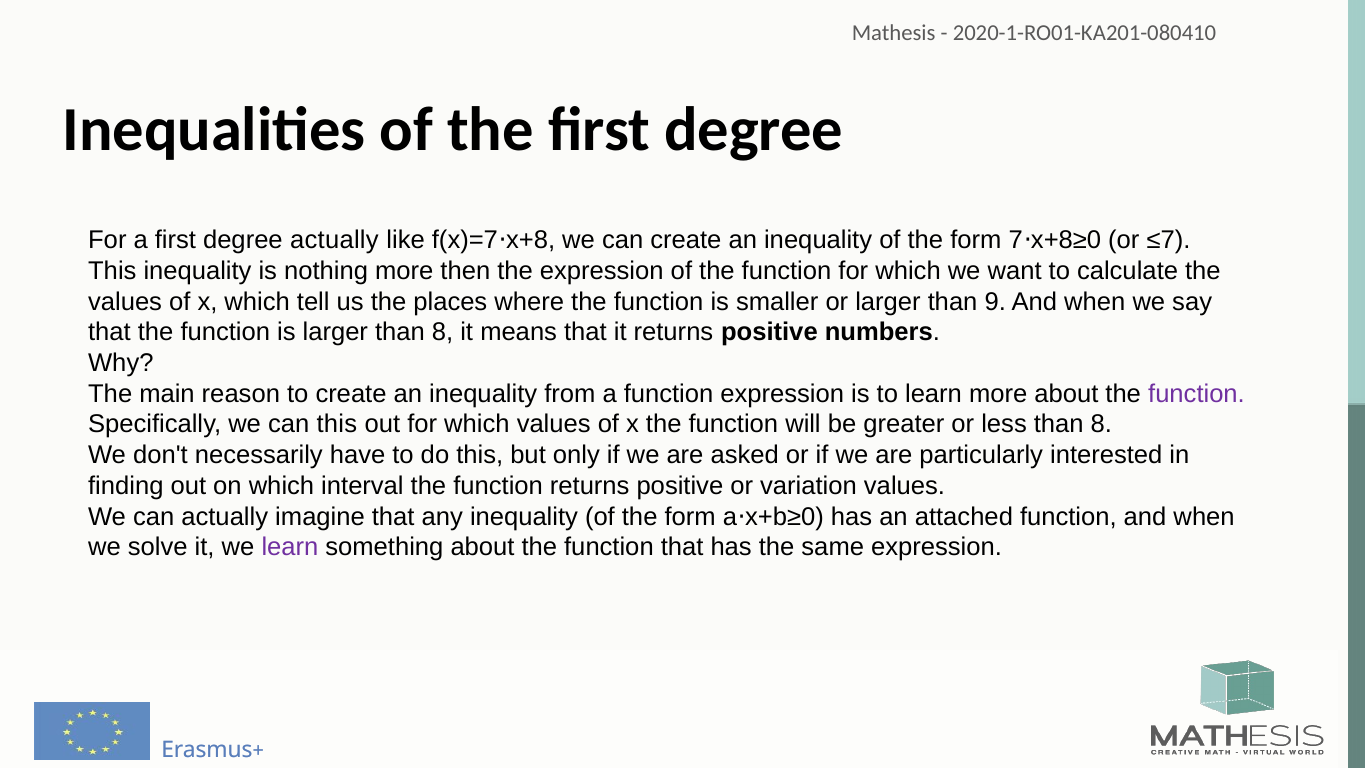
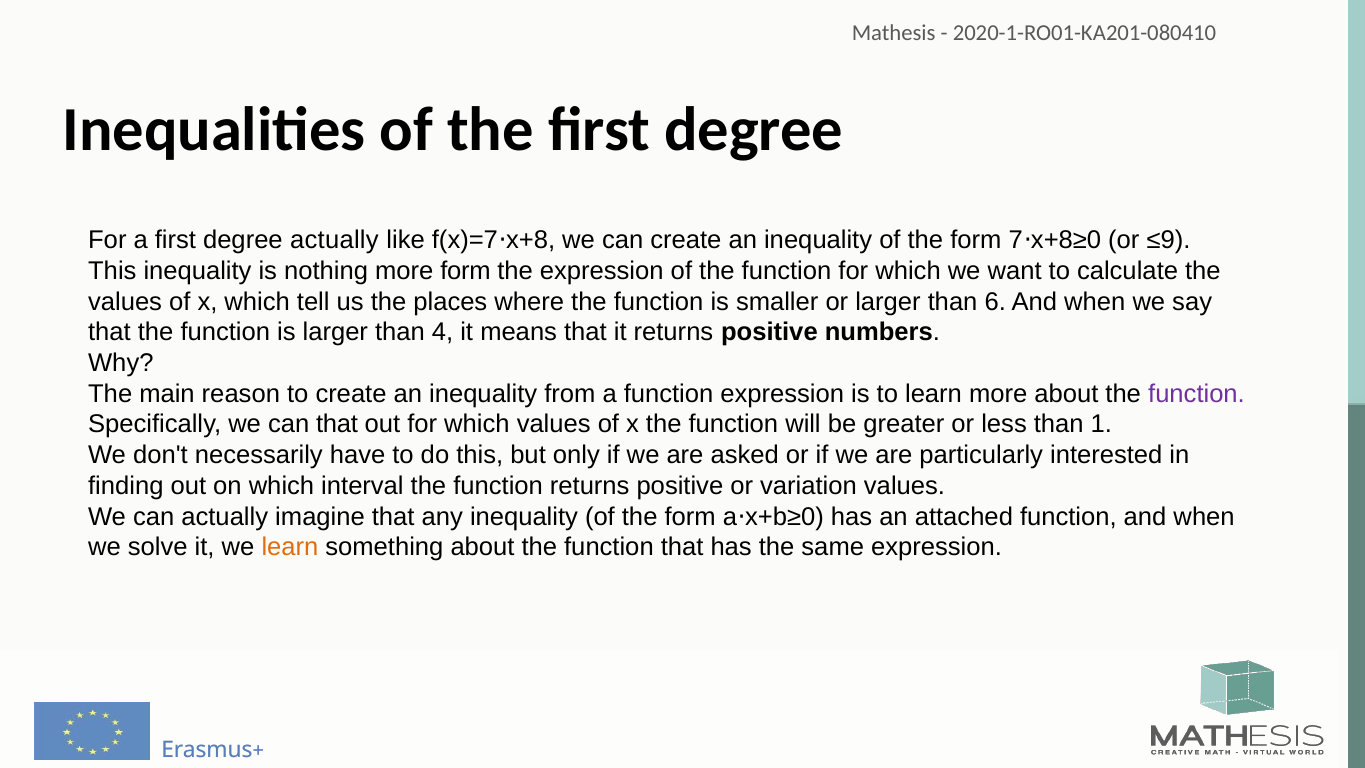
≤7: ≤7 -> ≤9
more then: then -> form
9: 9 -> 6
larger than 8: 8 -> 4
can this: this -> that
less than 8: 8 -> 1
learn at (290, 547) colour: purple -> orange
